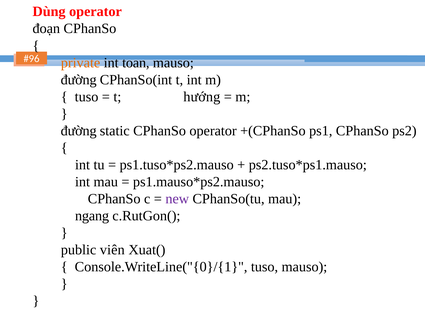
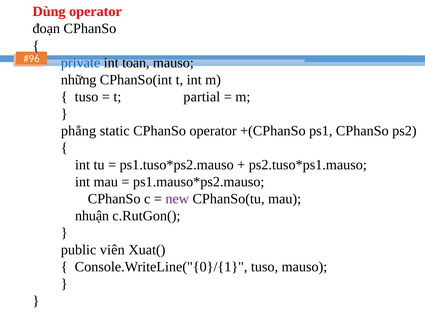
private colour: orange -> blue
đường at (79, 80): đường -> những
hướng: hướng -> partial
đường at (79, 131): đường -> phẳng
ngang: ngang -> nhuận
